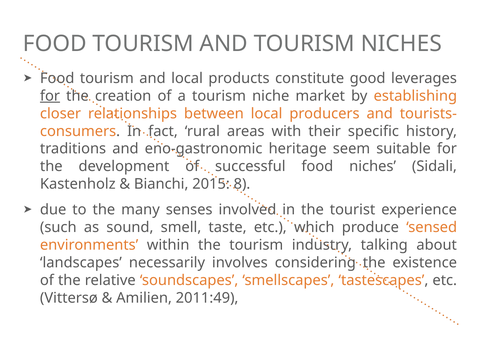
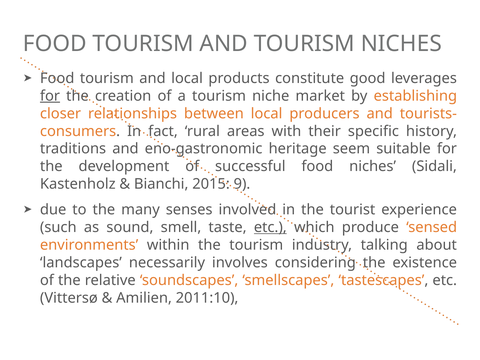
8: 8 -> 9
etc at (270, 227) underline: none -> present
2011:49: 2011:49 -> 2011:10
